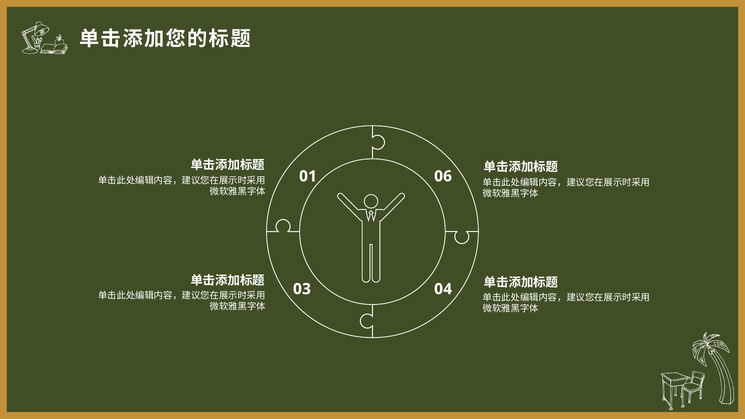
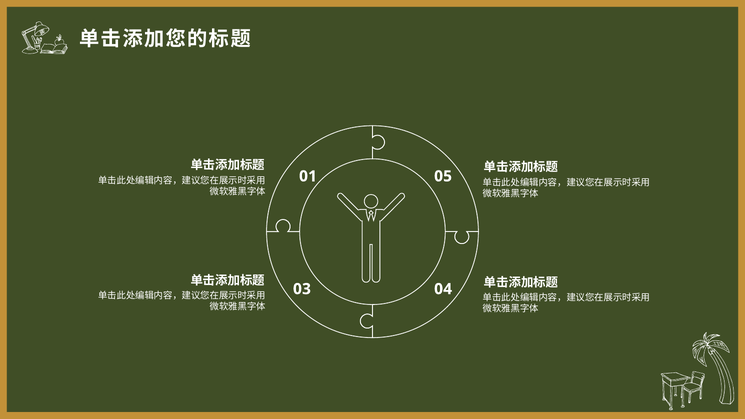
06: 06 -> 05
